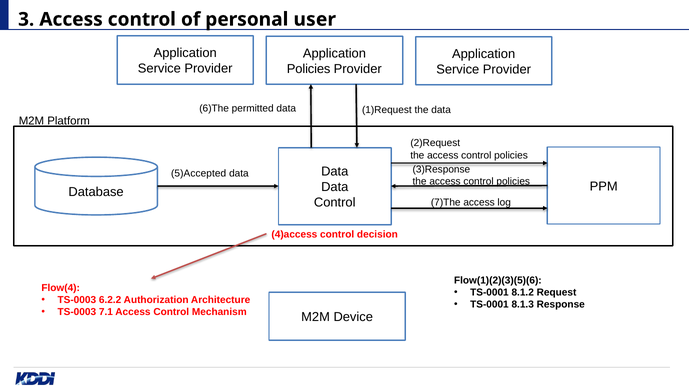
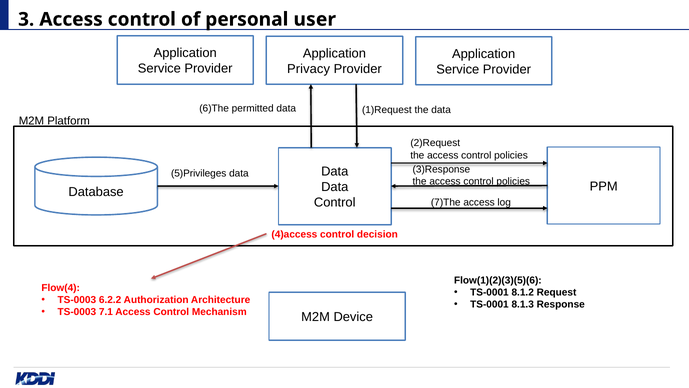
Policies at (309, 69): Policies -> Privacy
5)Accepted: 5)Accepted -> 5)Privileges
